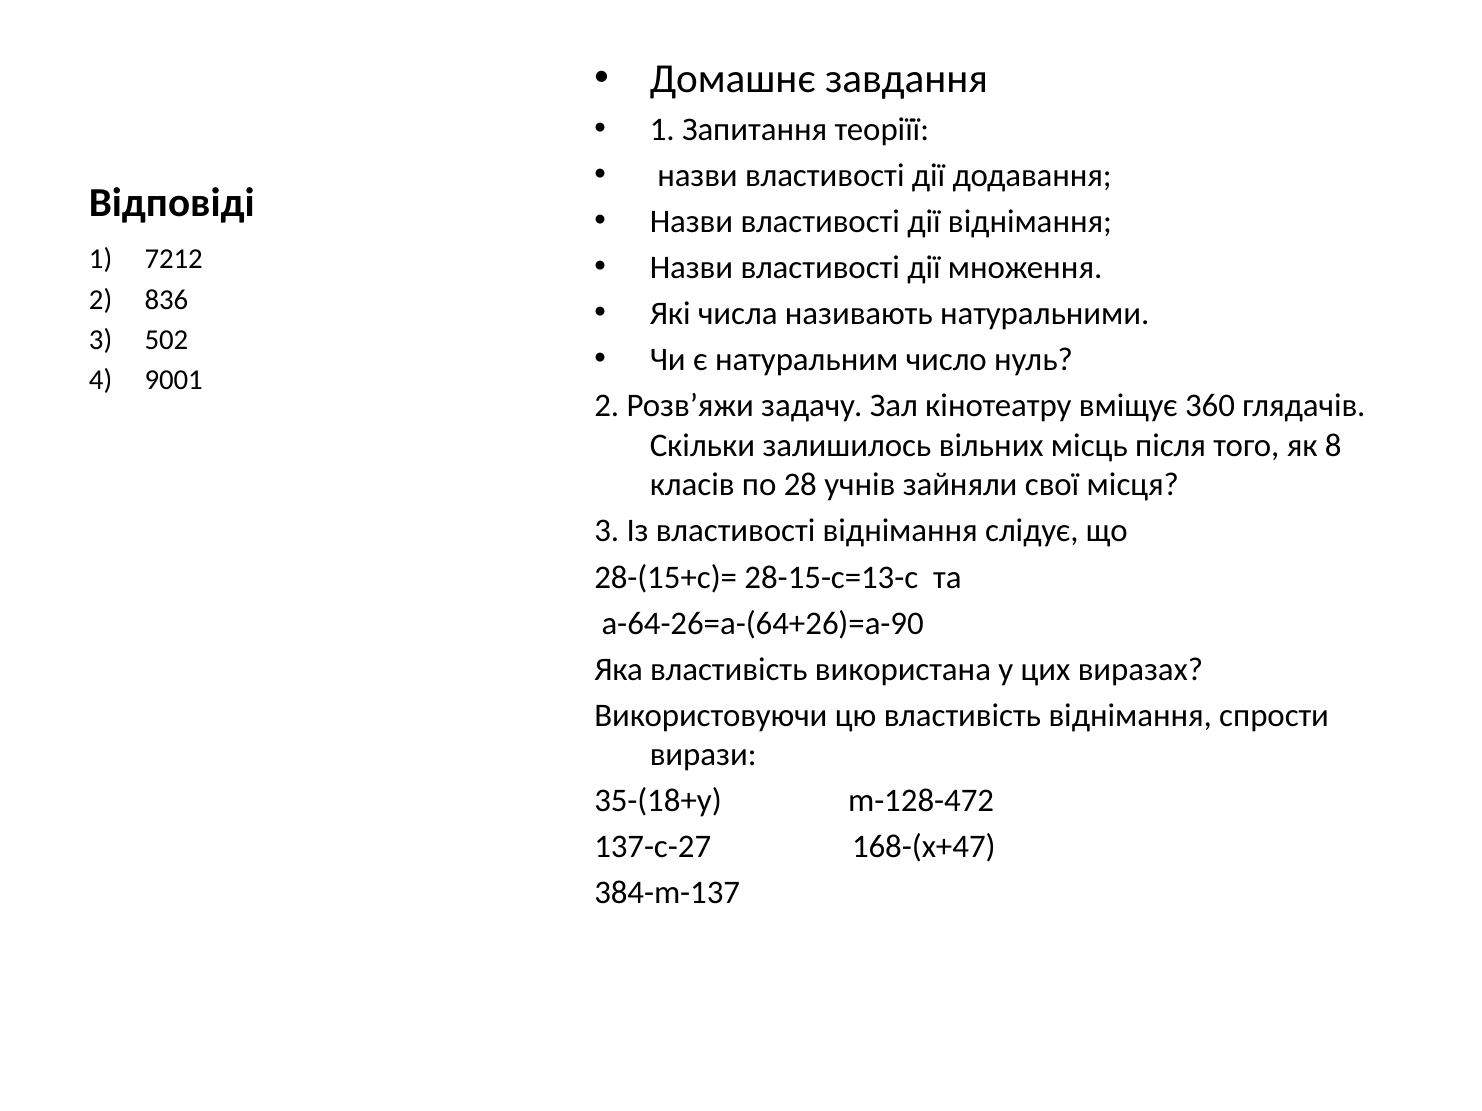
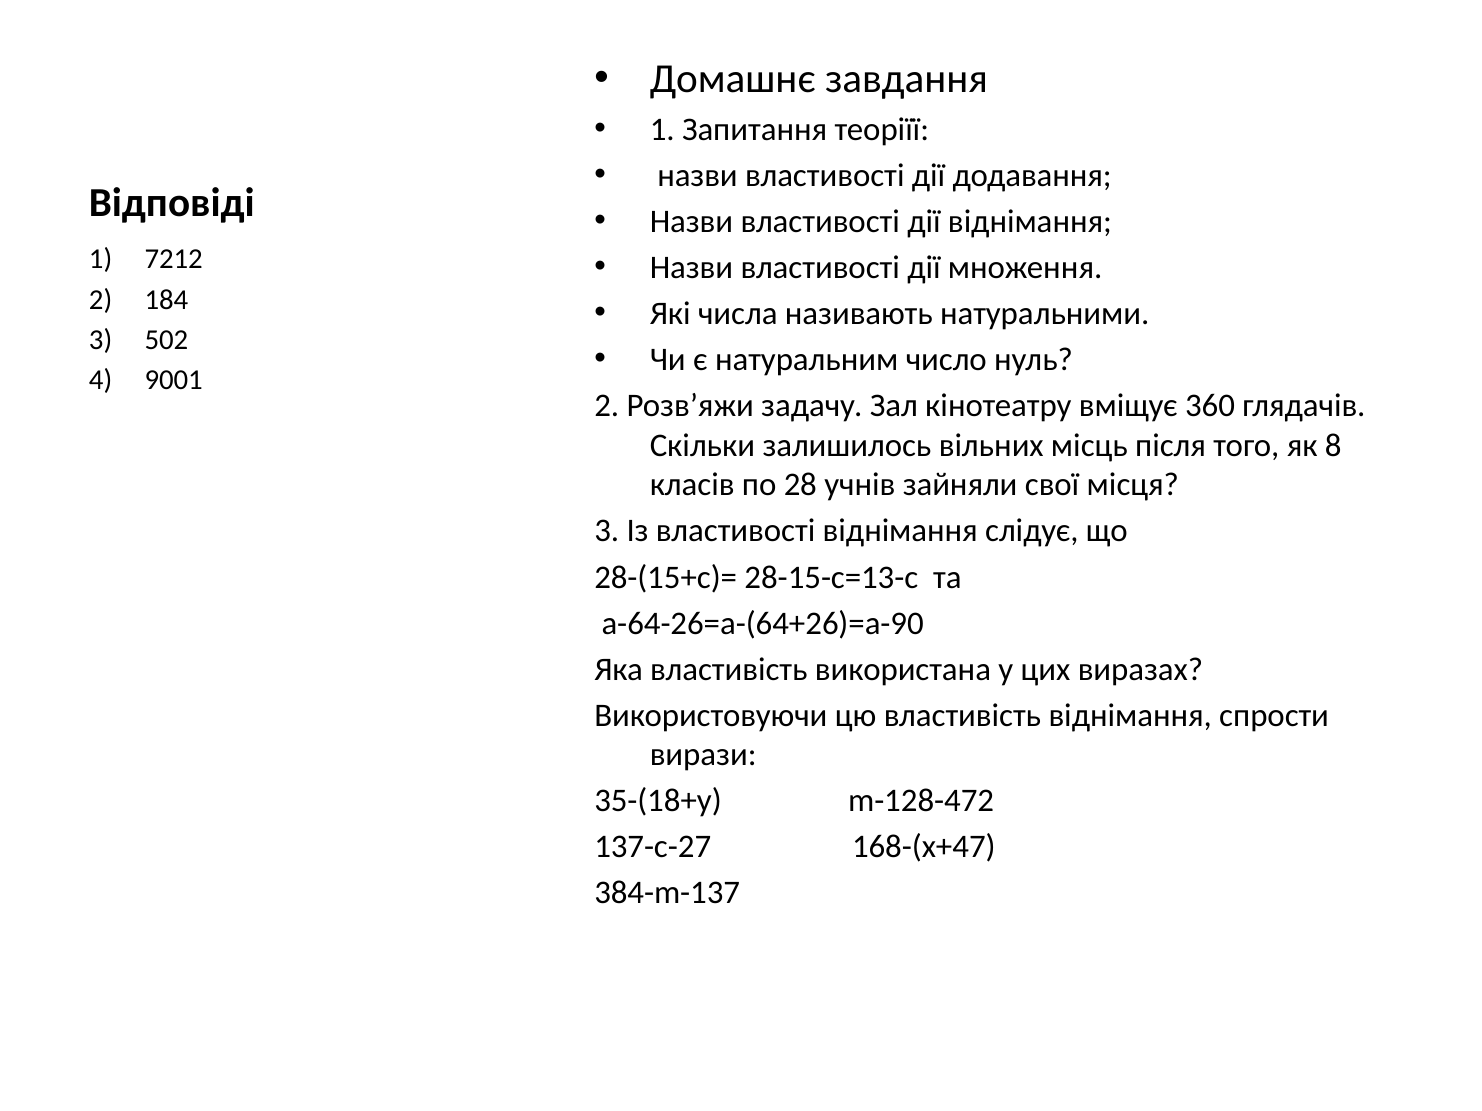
836: 836 -> 184
